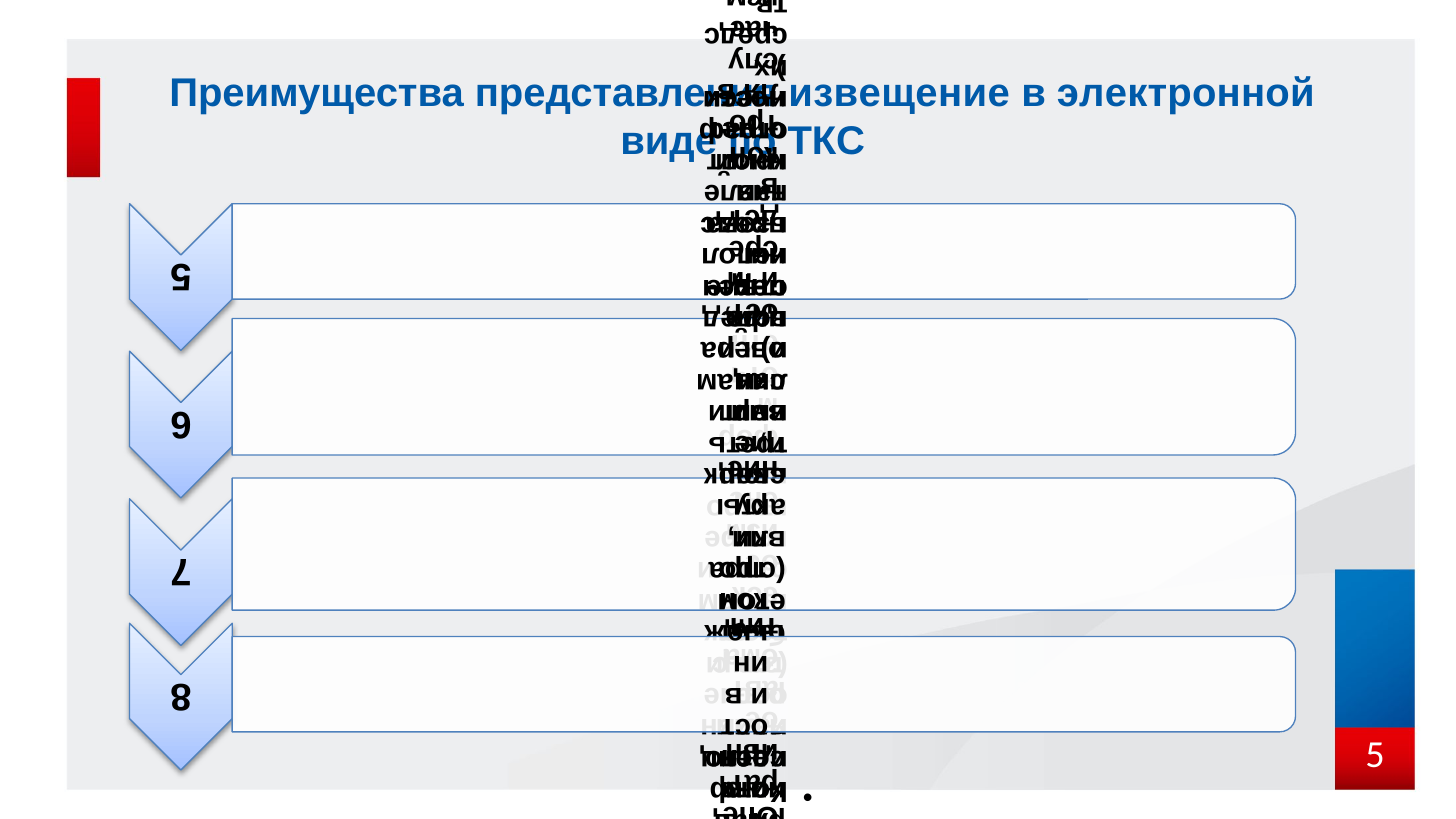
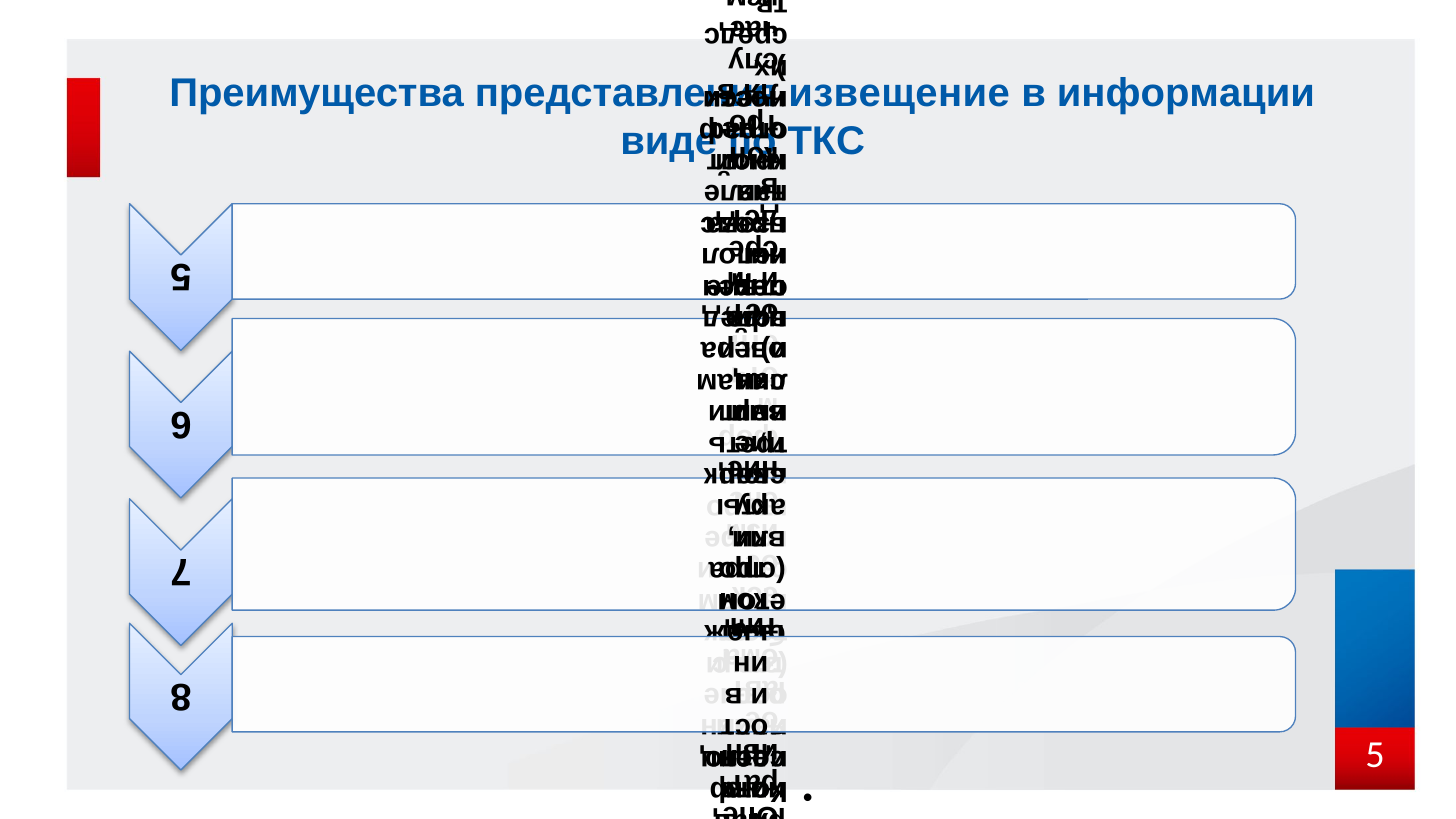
электронной: электронной -> информации
